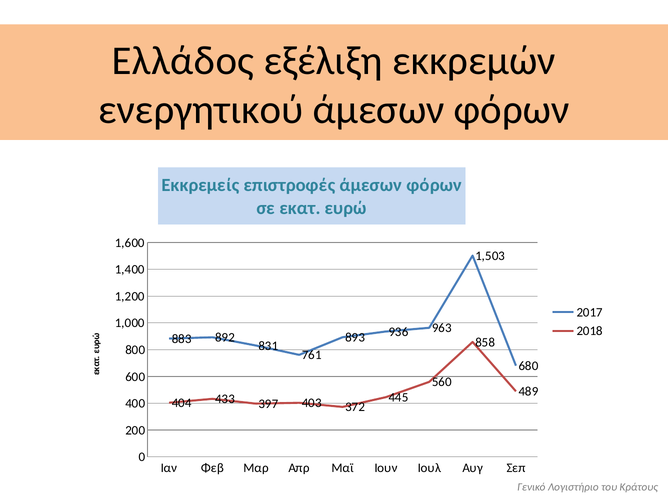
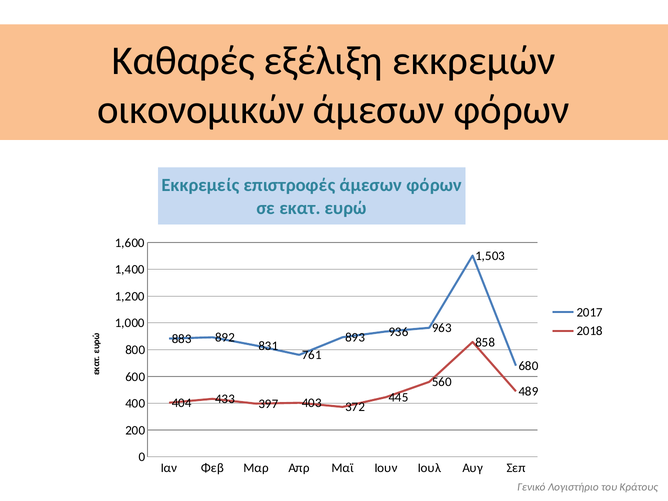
Ελλάδος: Ελλάδος -> Καθαρές
ενεργητικού: ενεργητικού -> οικονομικών
